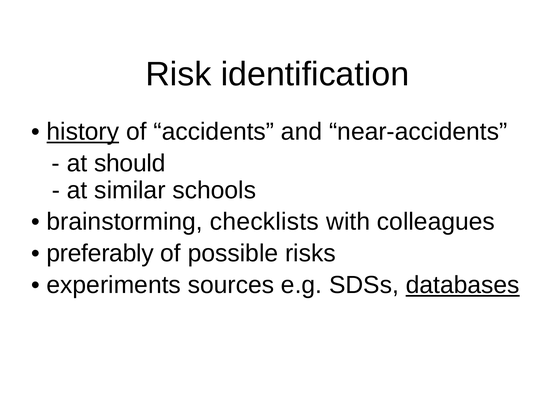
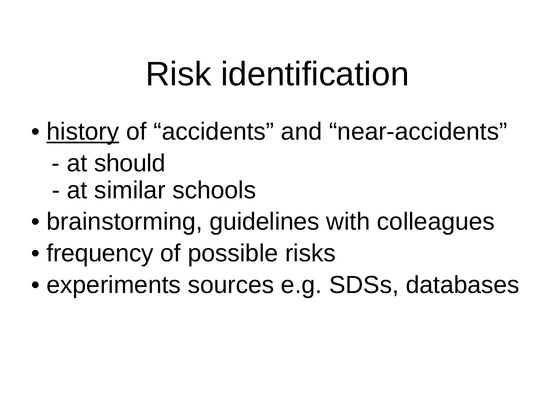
checklists: checklists -> guidelines
preferably: preferably -> frequency
databases underline: present -> none
